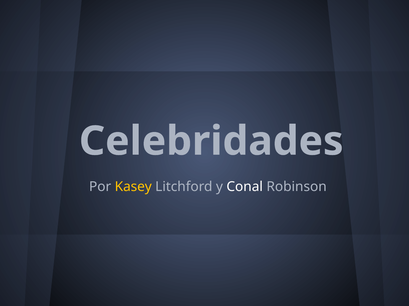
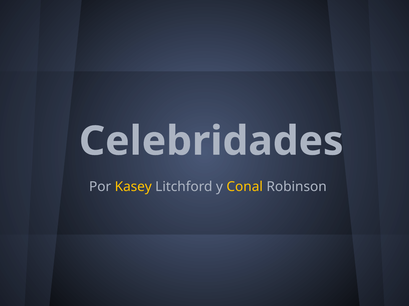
Conal colour: white -> yellow
